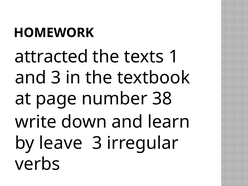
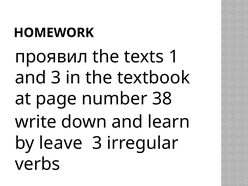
attracted: attracted -> проявил
